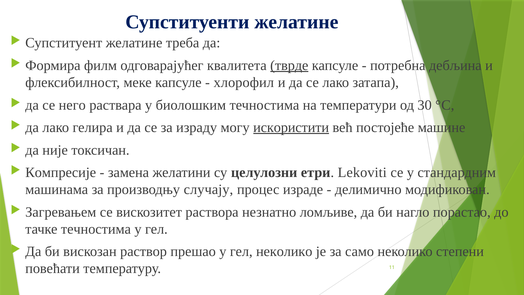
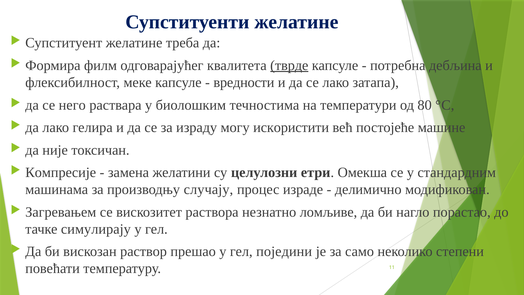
хлорофил: хлорофил -> вредности
30: 30 -> 80
искористити underline: present -> none
Lekoviti: Lekoviti -> Омекша
тачке течностима: течностима -> симулирају
гел неколико: неколико -> поједини
